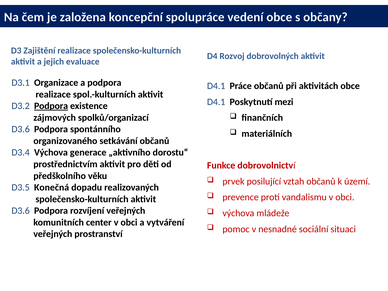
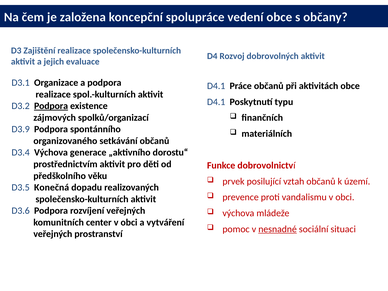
mezi: mezi -> typu
D3.6 at (21, 129): D3.6 -> D3.9
nesnadné underline: none -> present
